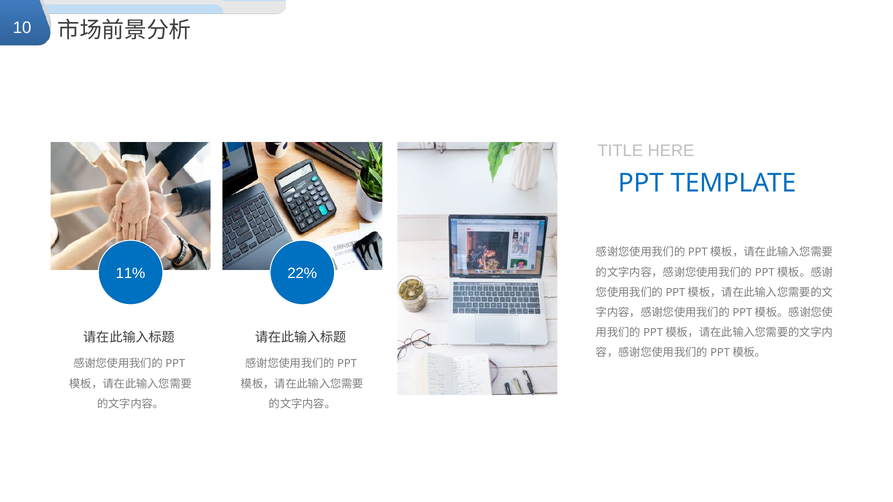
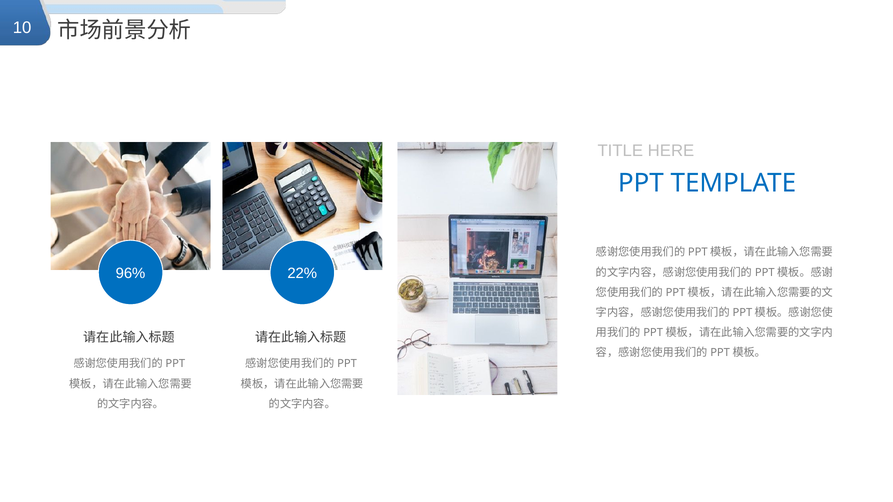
11%: 11% -> 96%
